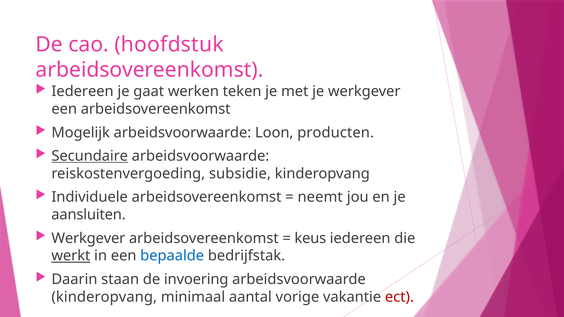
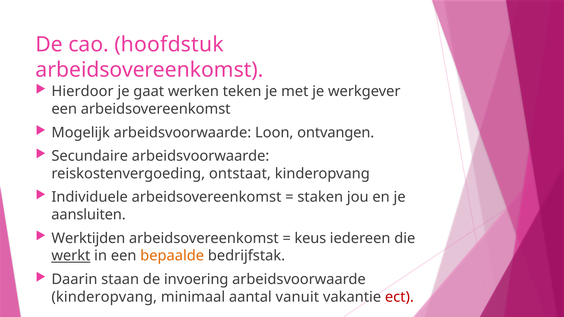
Iedereen at (83, 92): Iedereen -> Hierdoor
producten: producten -> ontvangen
Secundaire underline: present -> none
subsidie: subsidie -> ontstaat
neemt: neemt -> staken
Werkgever at (88, 238): Werkgever -> Werktijden
bepaalde colour: blue -> orange
vorige: vorige -> vanuit
